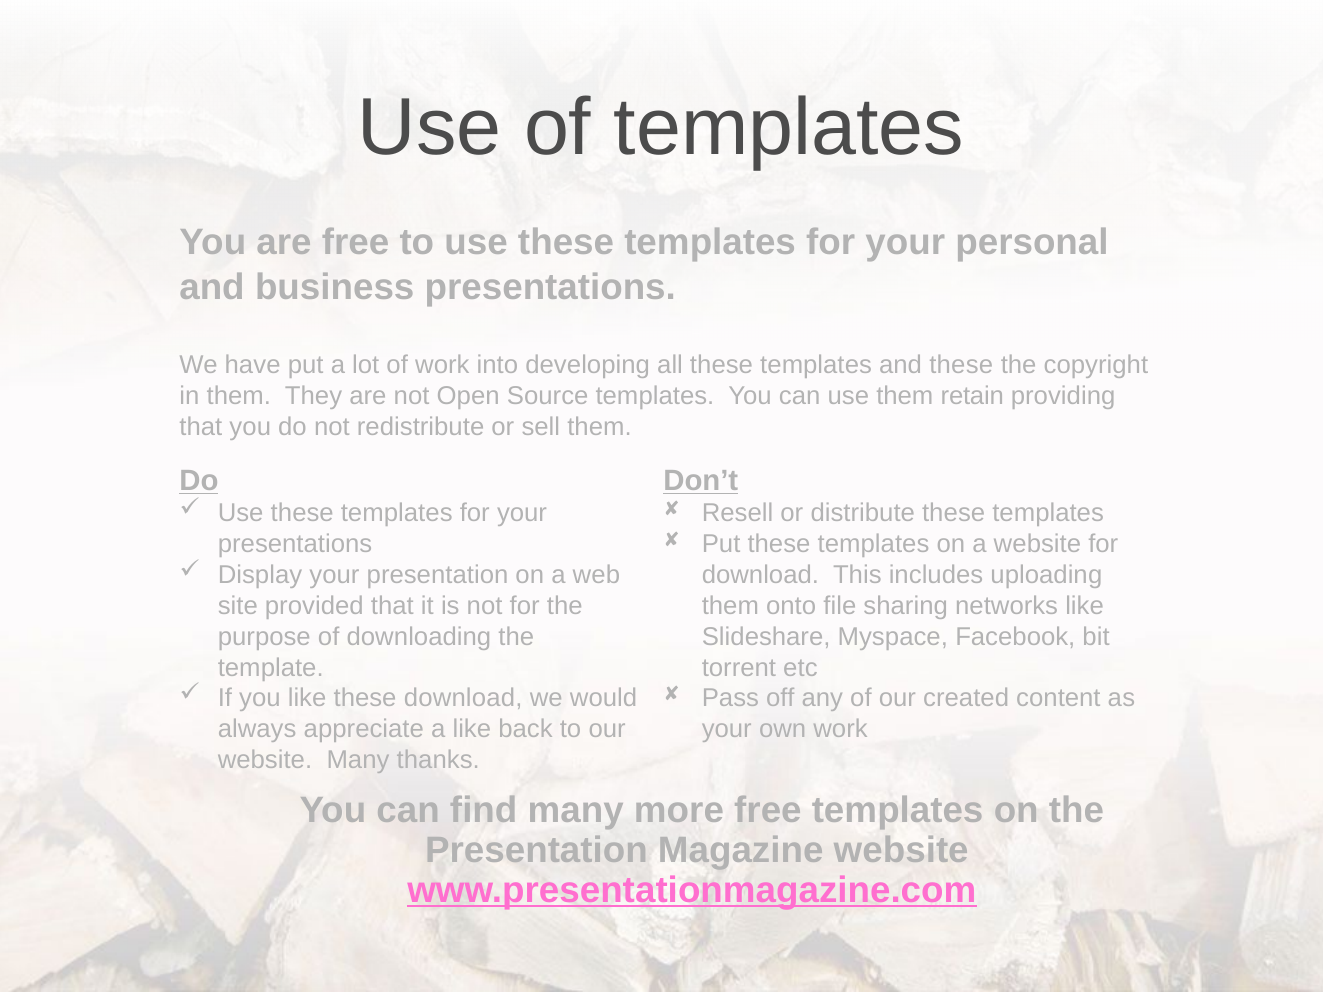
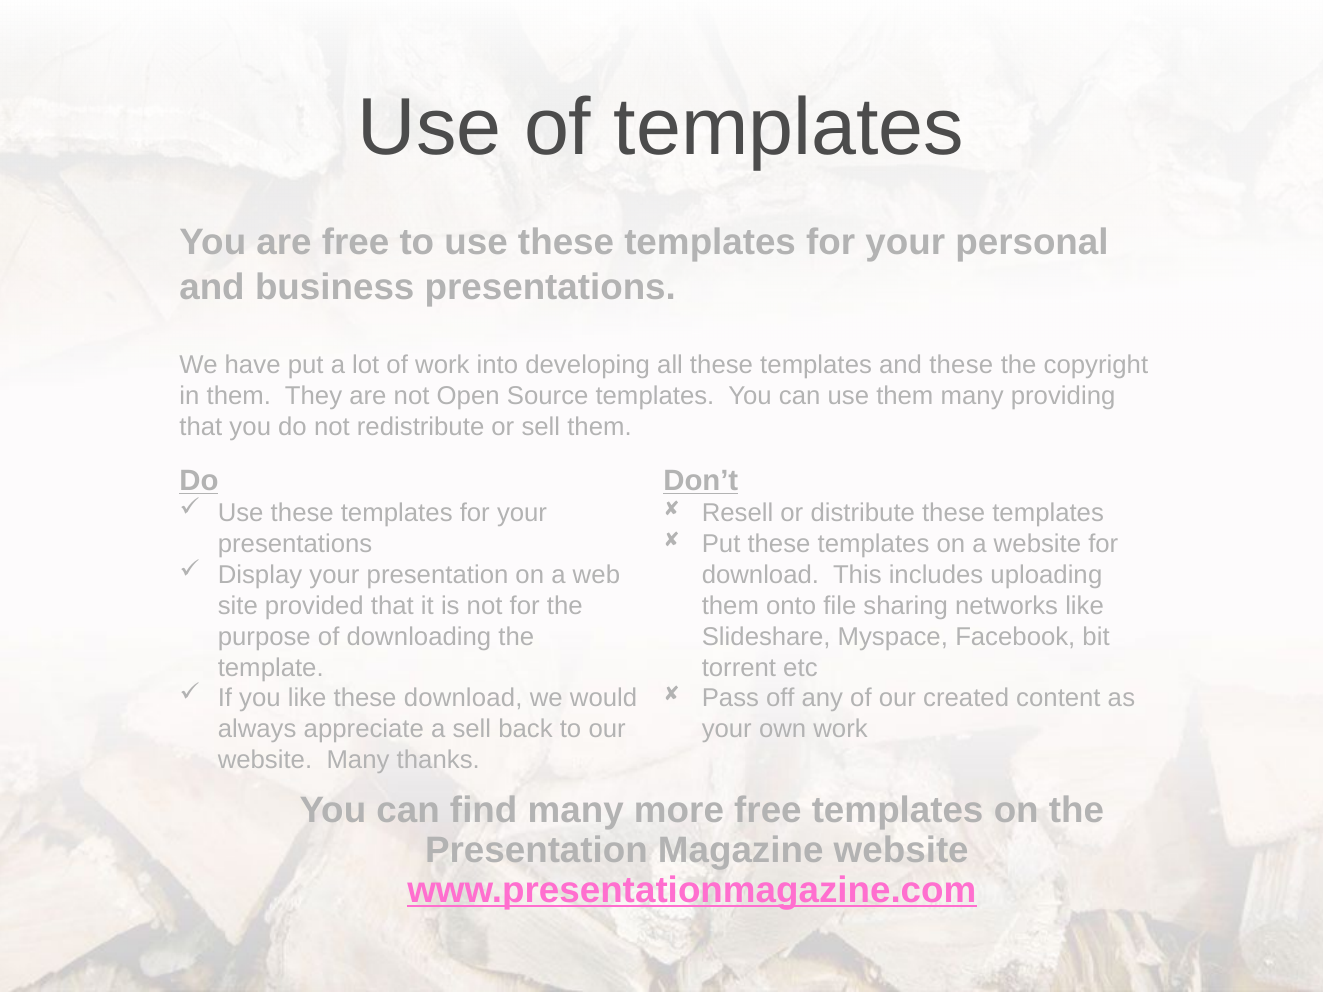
them retain: retain -> many
a like: like -> sell
